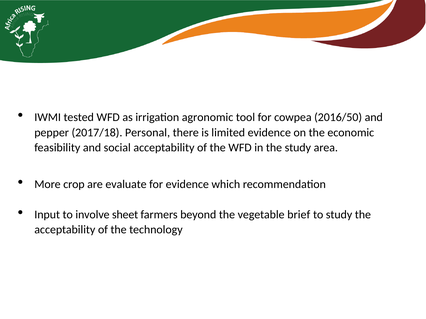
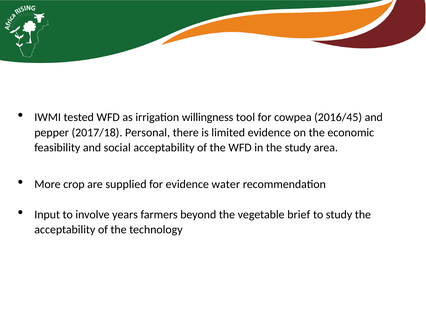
agronomic: agronomic -> willingness
2016/50: 2016/50 -> 2016/45
evaluate: evaluate -> supplied
which: which -> water
sheet: sheet -> years
